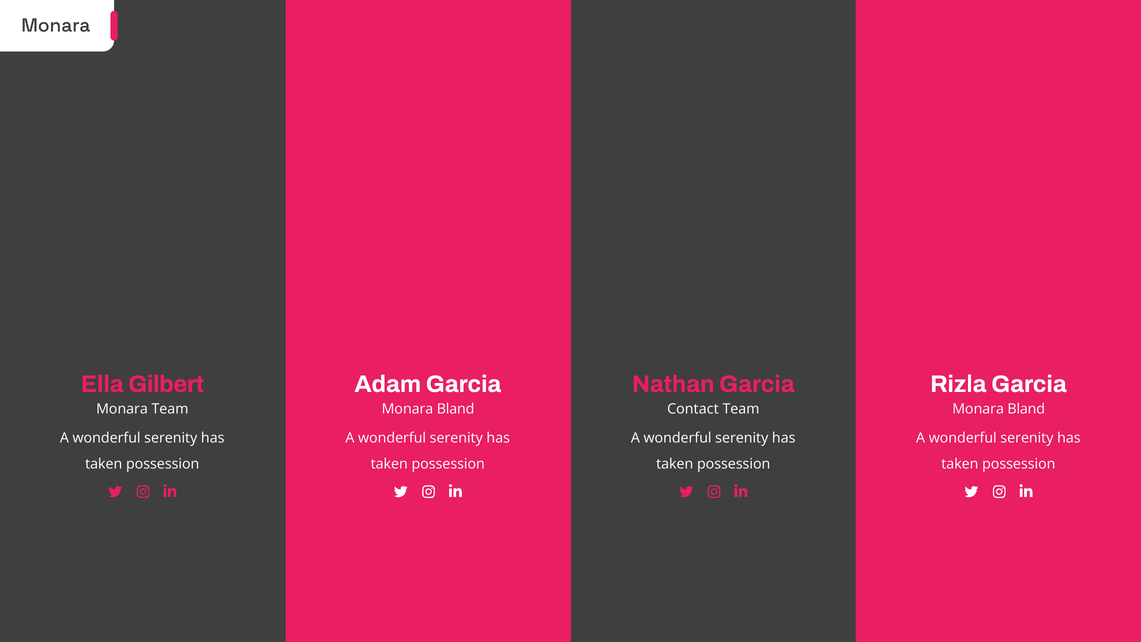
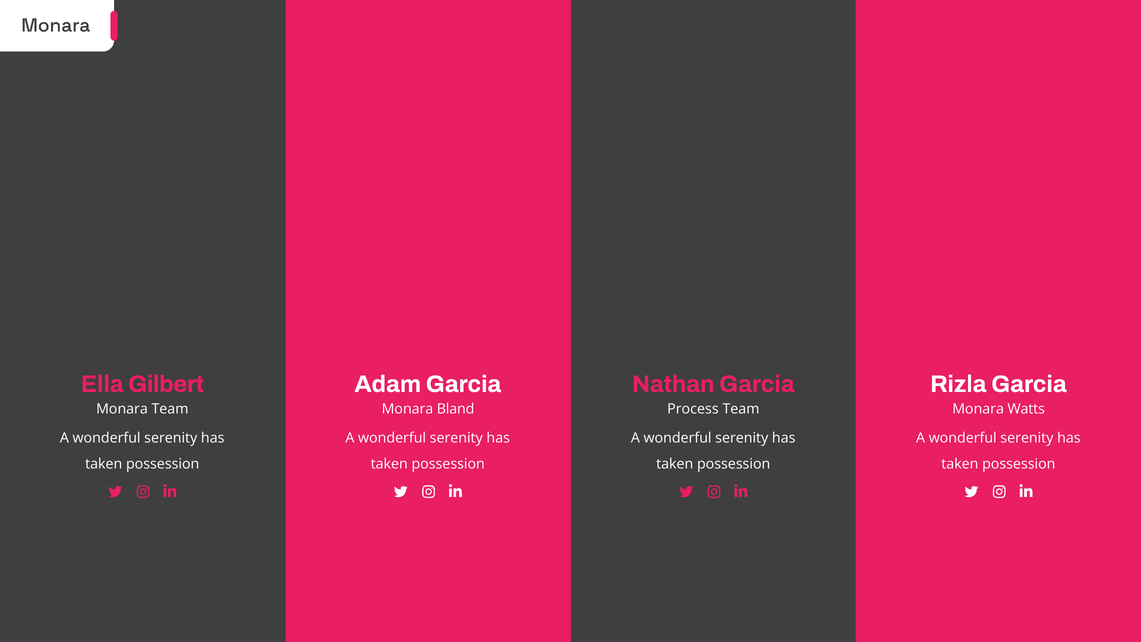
Contact: Contact -> Process
Bland at (1026, 409): Bland -> Watts
